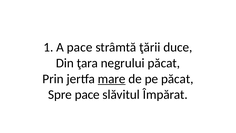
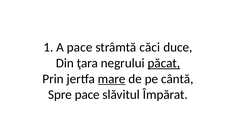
ţării: ţării -> căci
păcat at (164, 63) underline: none -> present
pe păcat: păcat -> cântă
